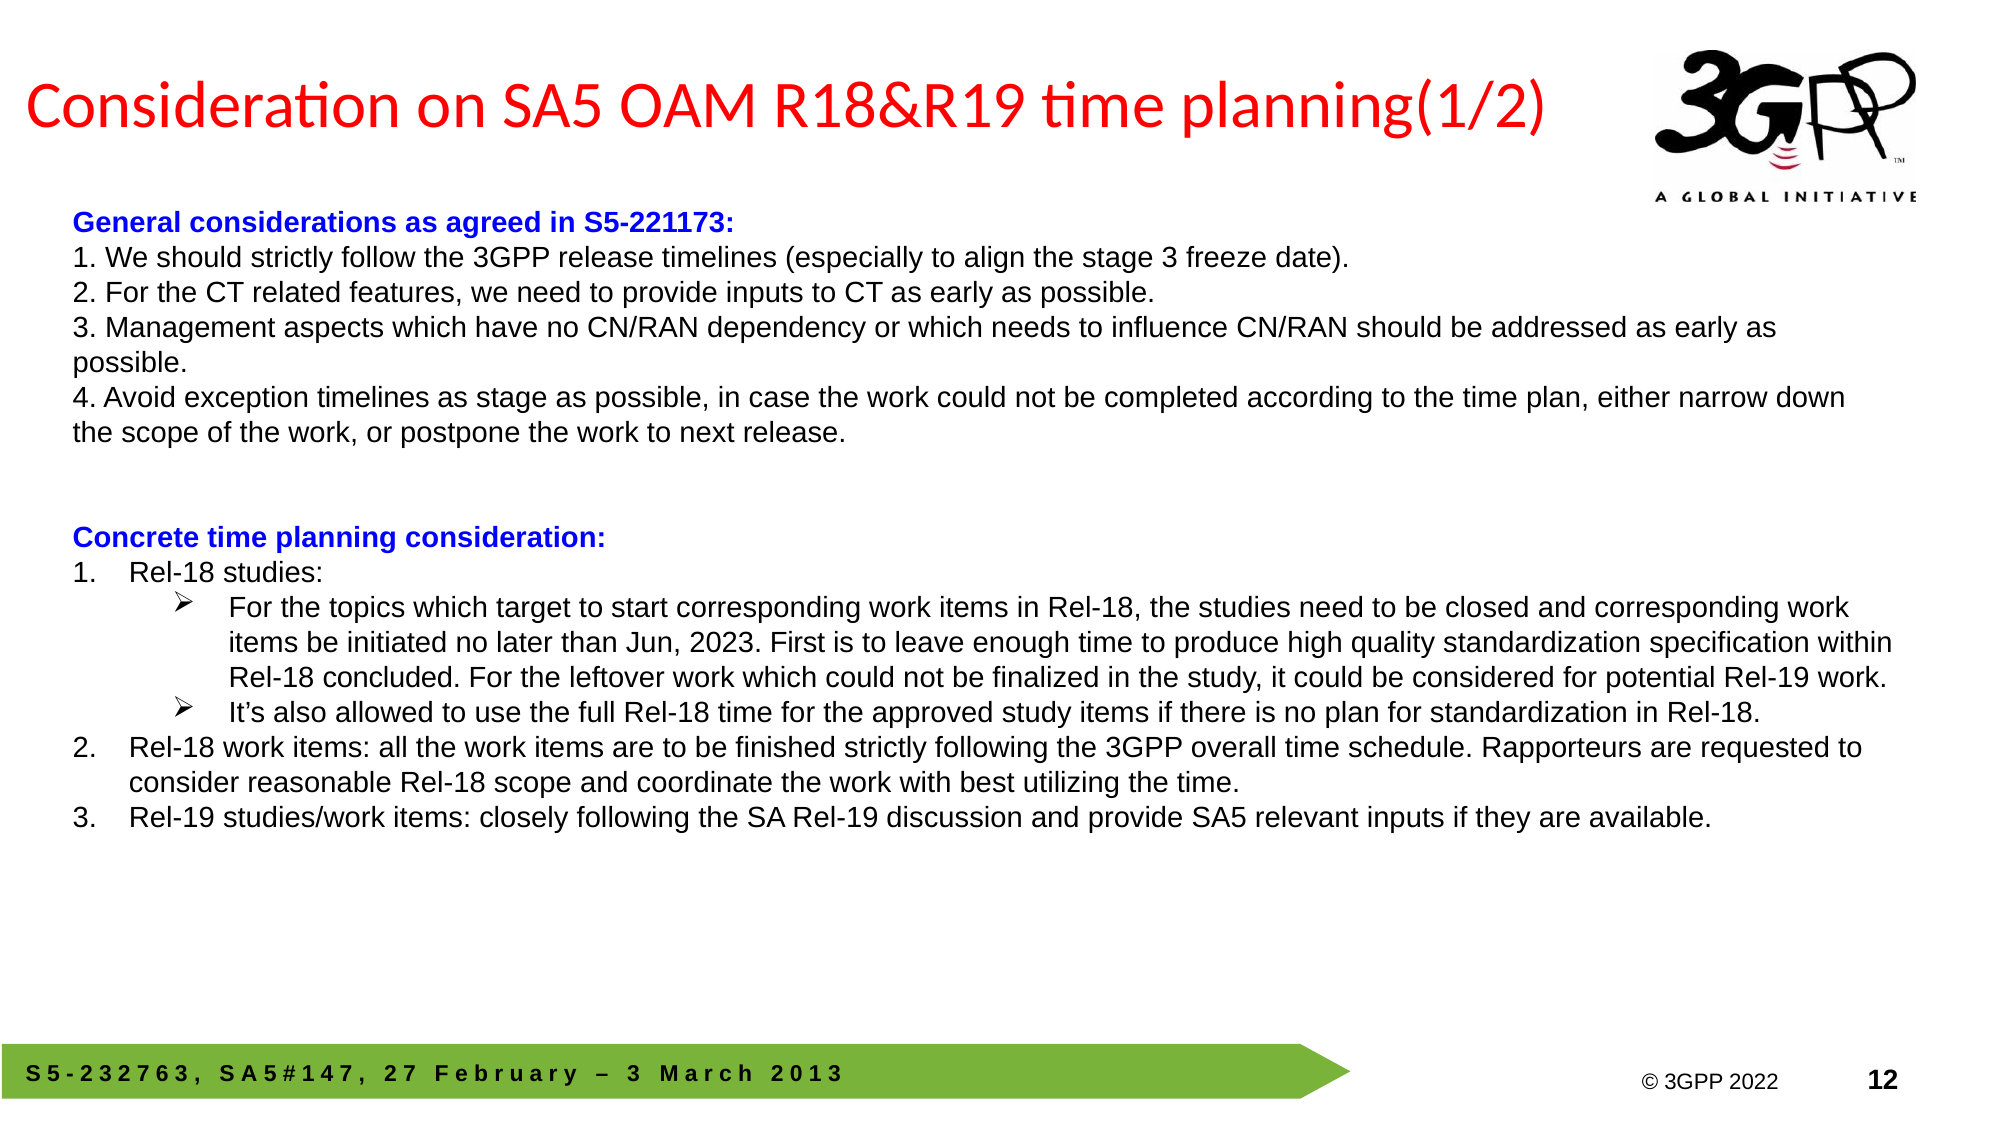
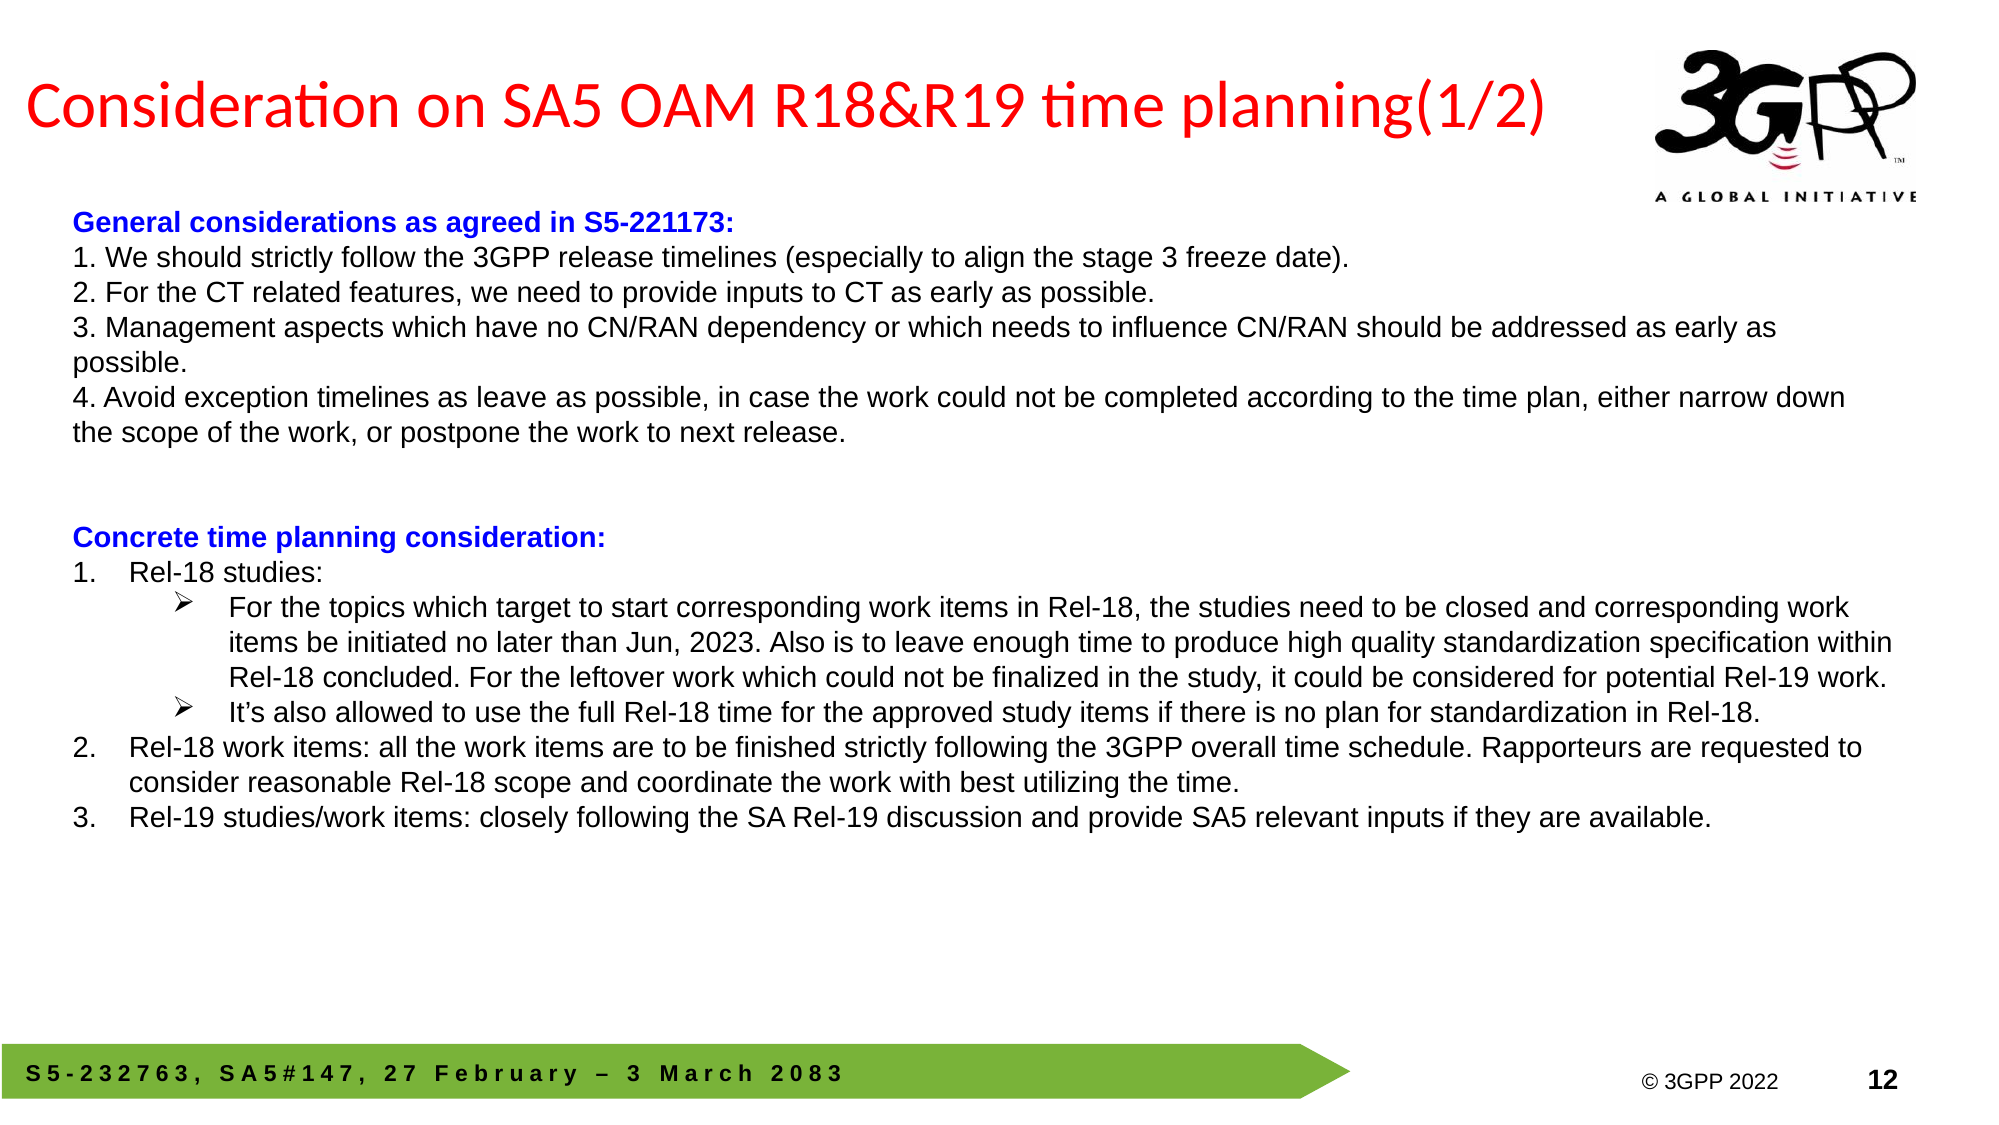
as stage: stage -> leave
2023 First: First -> Also
1 at (815, 1074): 1 -> 8
